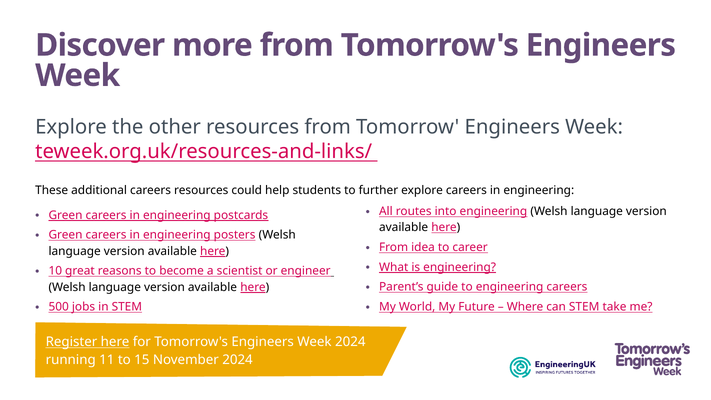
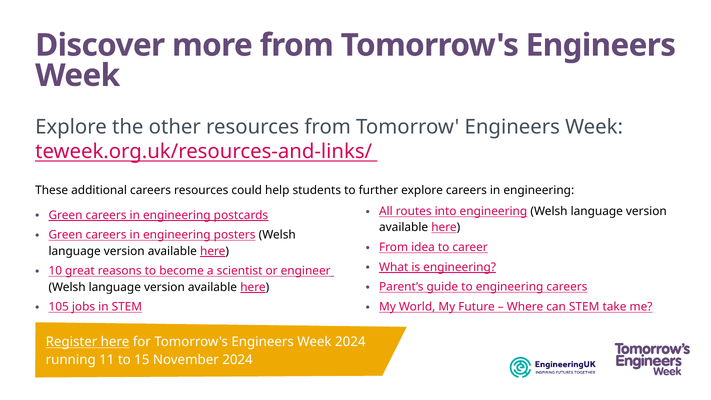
500: 500 -> 105
